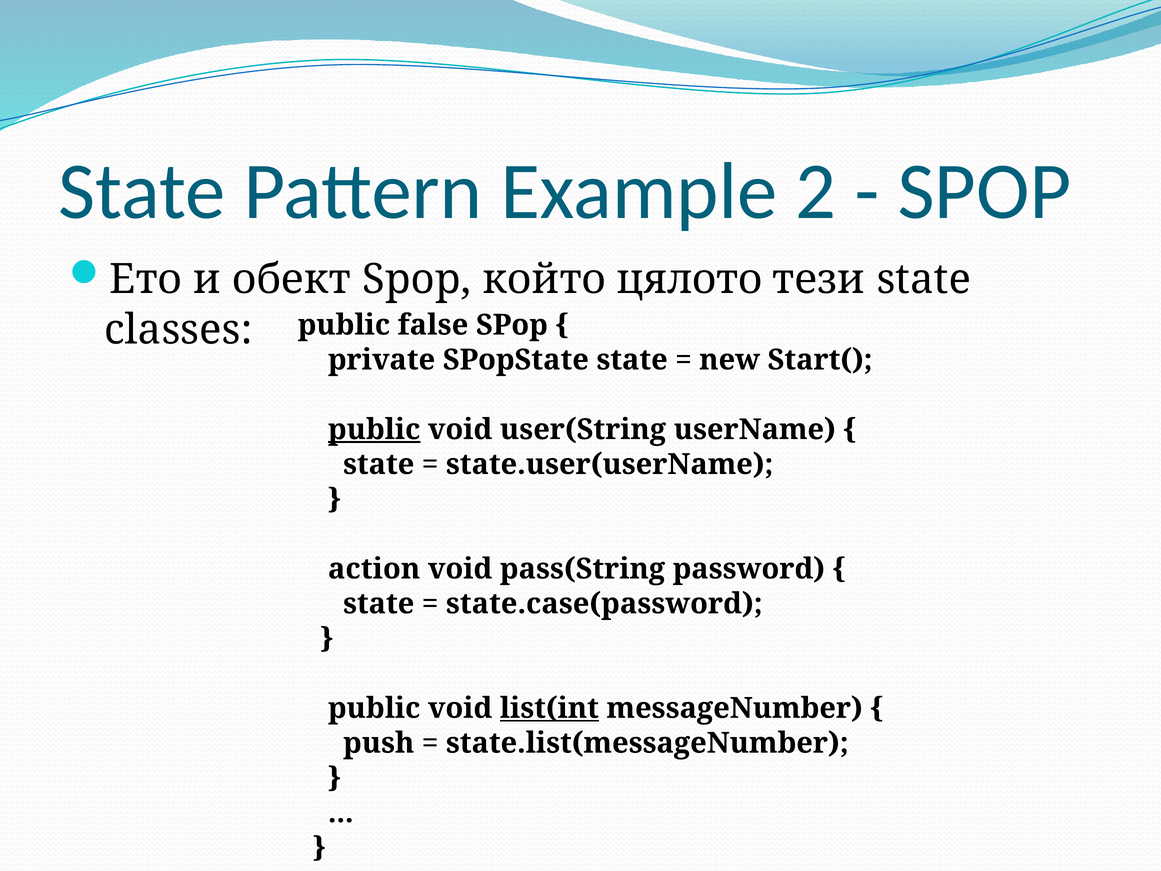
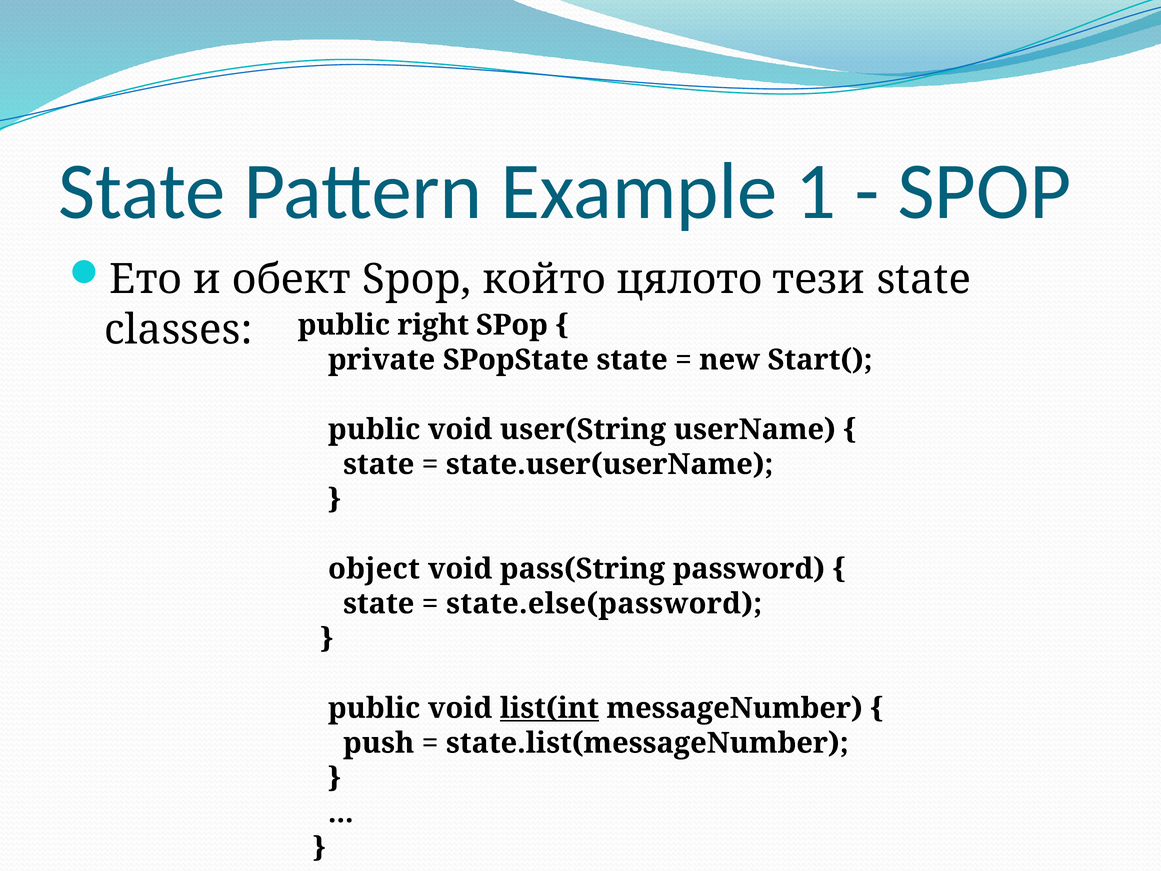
2: 2 -> 1
false: false -> right
public at (374, 429) underline: present -> none
action: action -> object
state.case(password: state.case(password -> state.else(password
